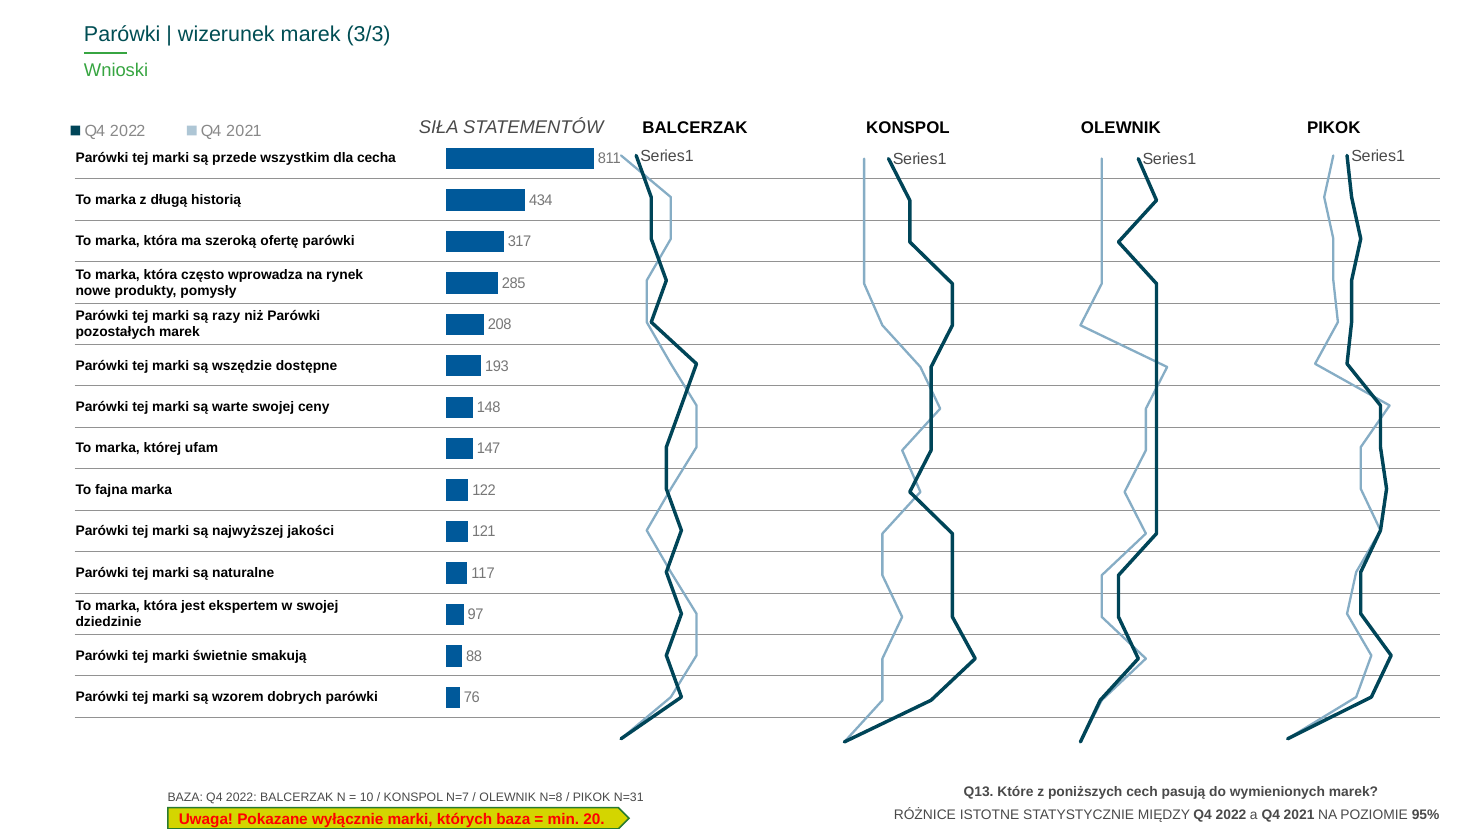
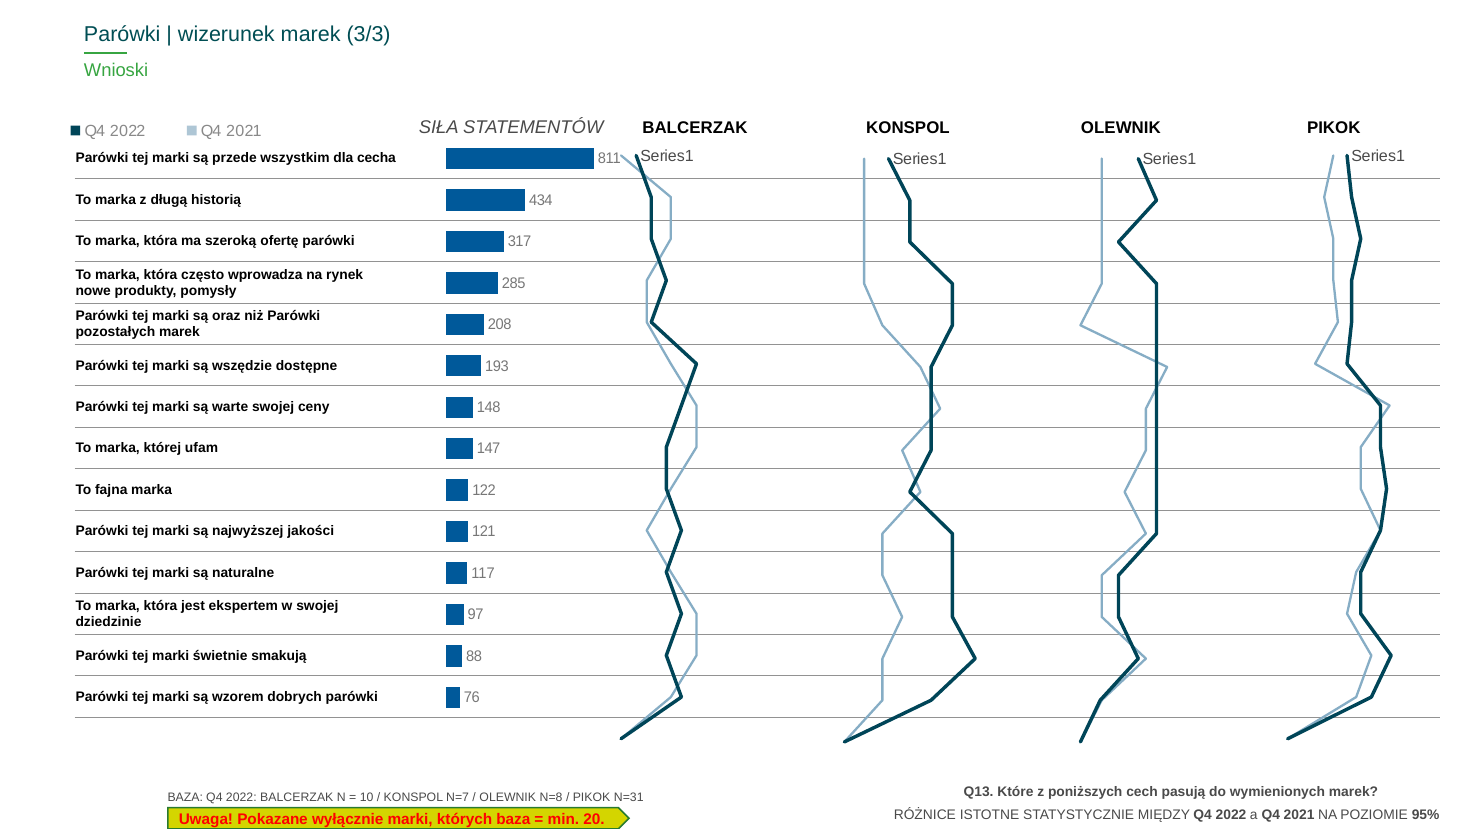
razy: razy -> oraz
